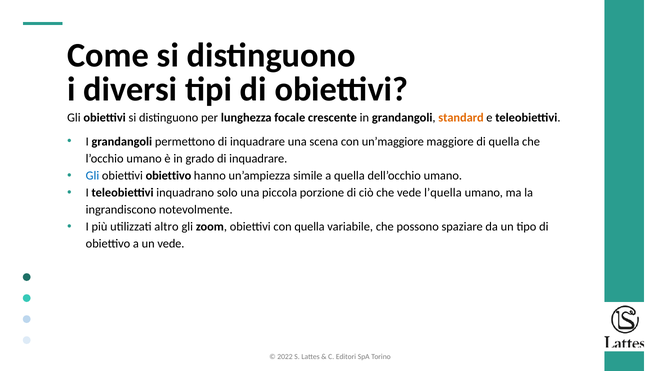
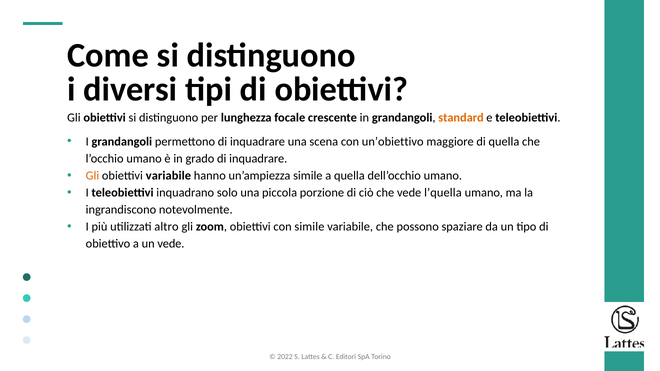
un’maggiore: un’maggiore -> un’obiettivo
Gli at (92, 176) colour: blue -> orange
obiettivi obiettivo: obiettivo -> variabile
con quella: quella -> simile
